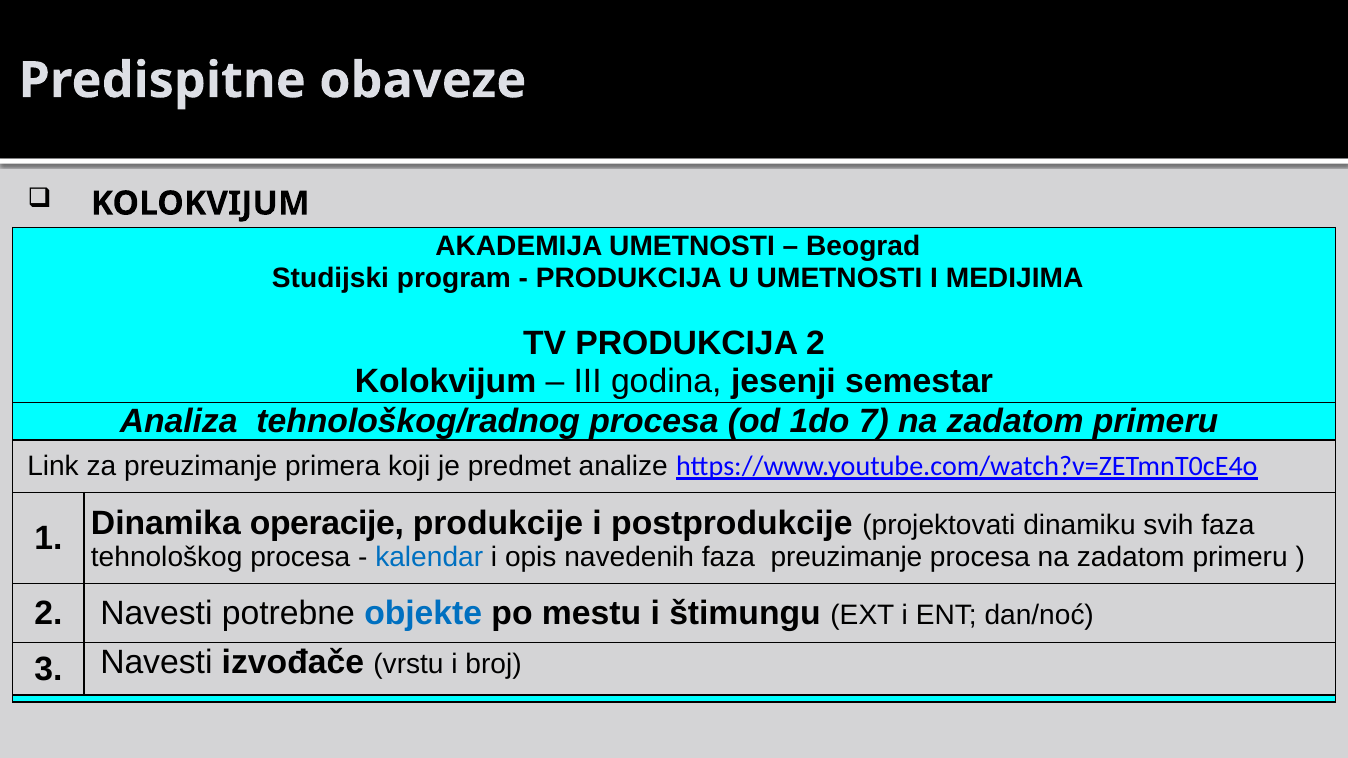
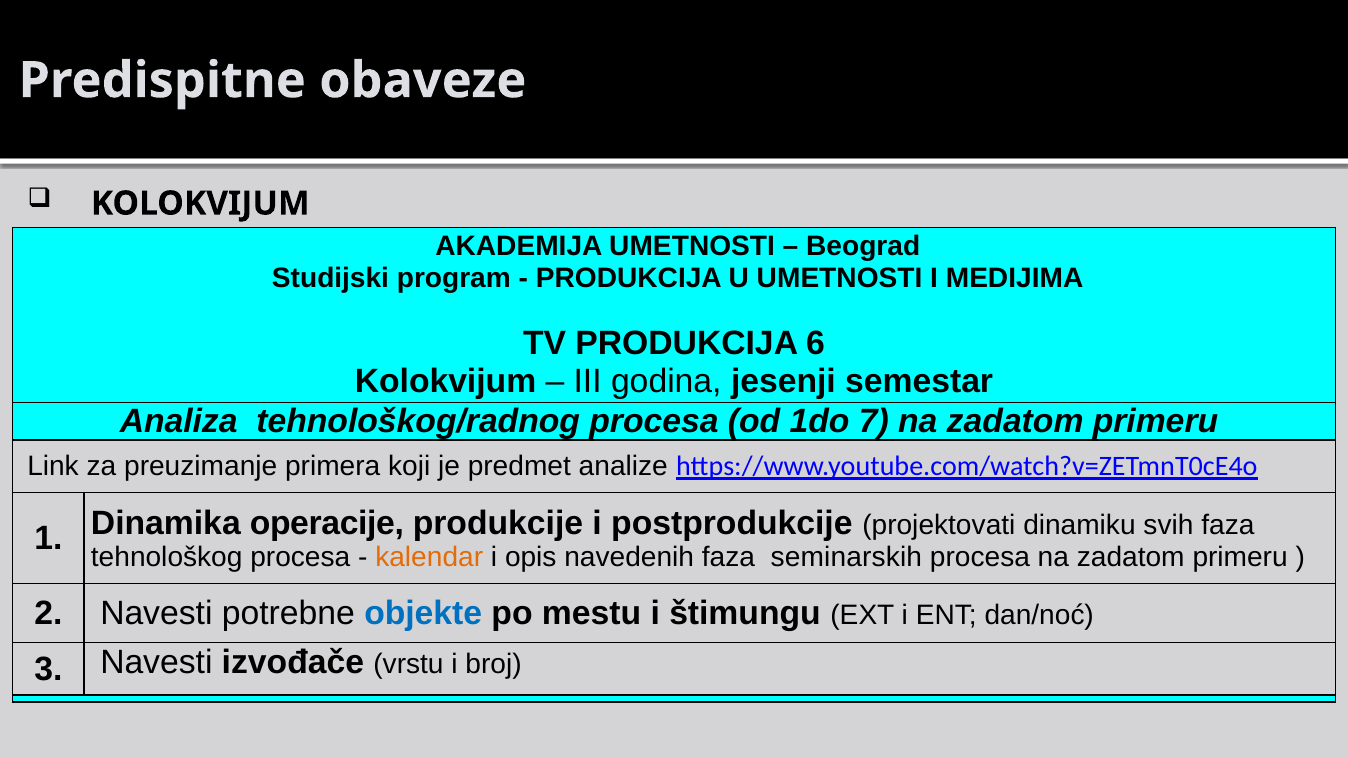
PRODUKCIJA 2: 2 -> 6
kalendar colour: blue -> orange
faza preuzimanje: preuzimanje -> seminarskih
